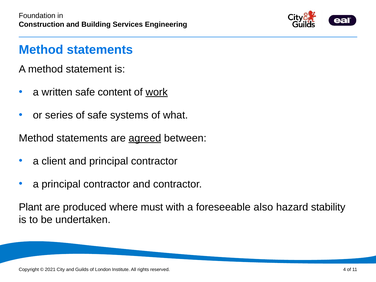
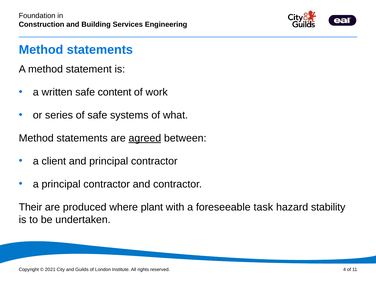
work underline: present -> none
Plant: Plant -> Their
must: must -> plant
also: also -> task
